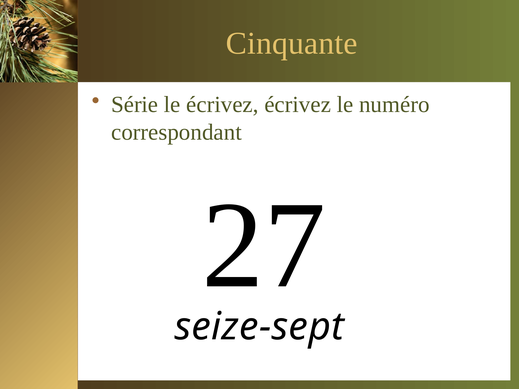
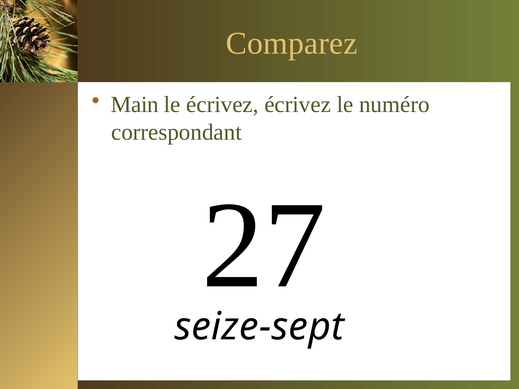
Cinquante: Cinquante -> Comparez
Série: Série -> Main
